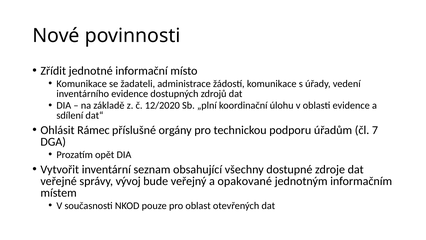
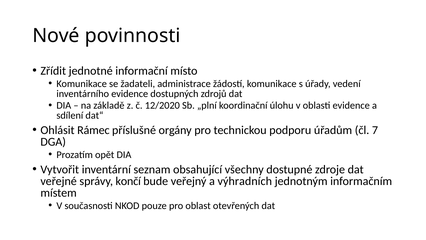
vývoj: vývoj -> končí
opakované: opakované -> výhradních
